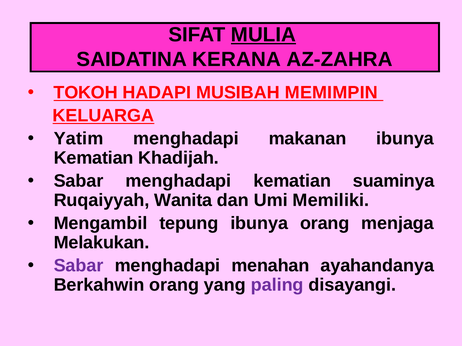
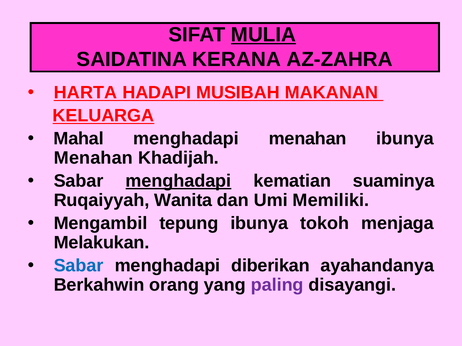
TOKOH: TOKOH -> HARTA
MEMIMPIN: MEMIMPIN -> MAKANAN
Yatim: Yatim -> Mahal
menghadapi makanan: makanan -> menahan
Kematian at (94, 158): Kematian -> Menahan
menghadapi at (178, 181) underline: none -> present
ibunya orang: orang -> tokoh
Sabar at (79, 266) colour: purple -> blue
menahan: menahan -> diberikan
